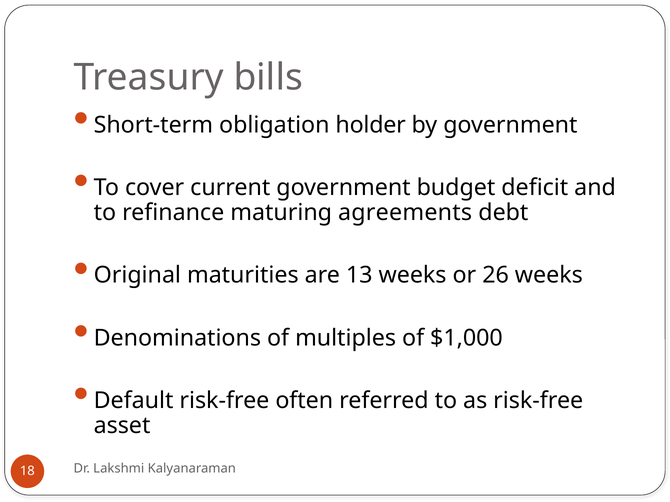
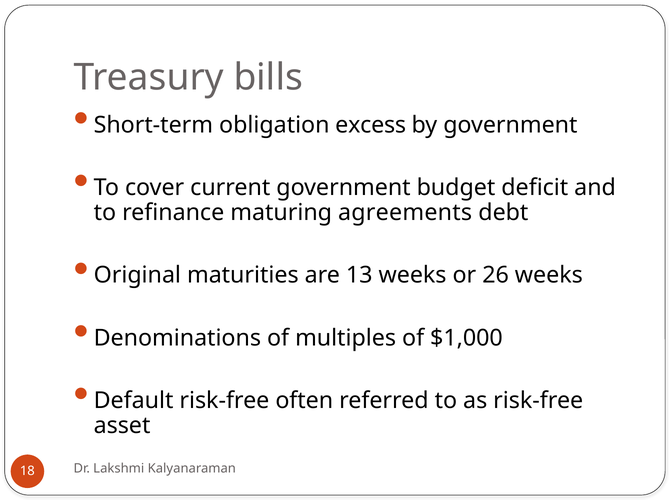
holder: holder -> excess
